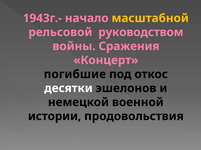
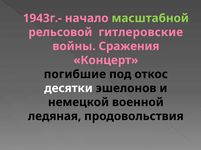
масштабной colour: yellow -> light green
руководством: руководством -> гитлеровские
истории: истории -> ледяная
